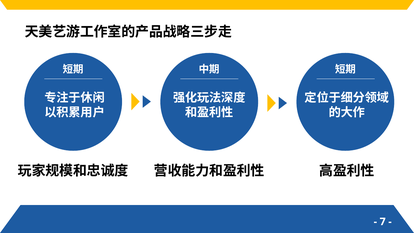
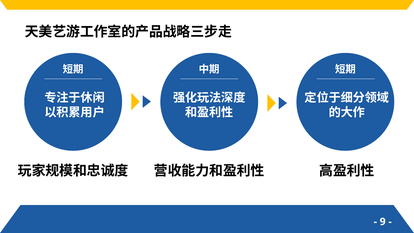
7: 7 -> 9
